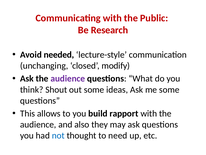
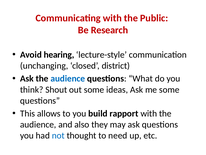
needed: needed -> hearing
modify: modify -> district
audience at (68, 78) colour: purple -> blue
